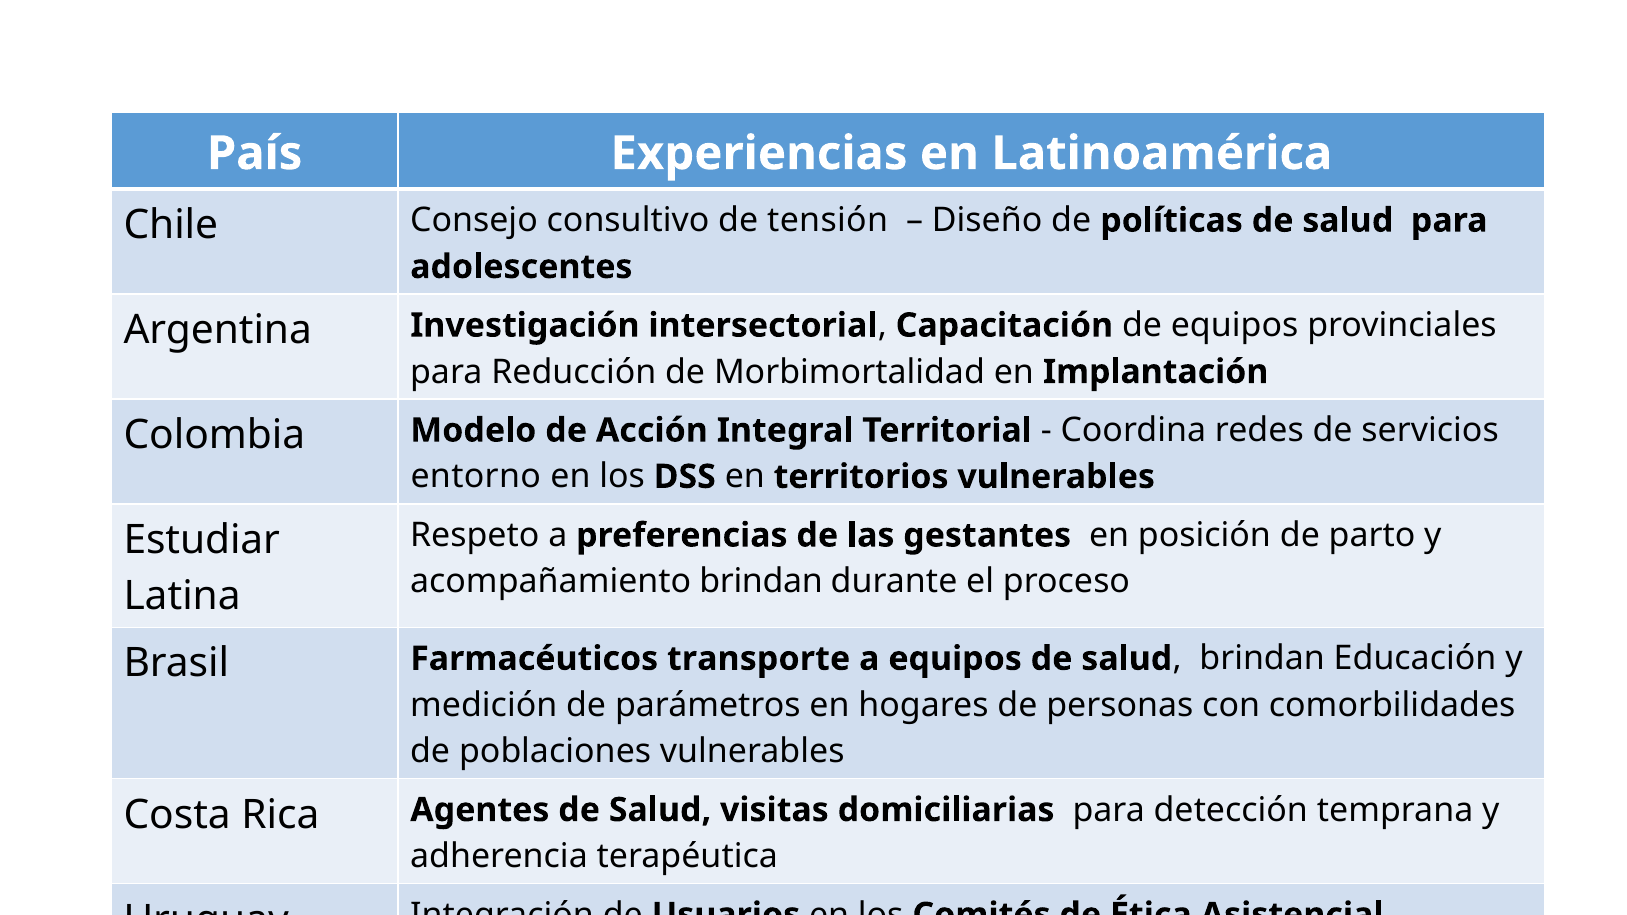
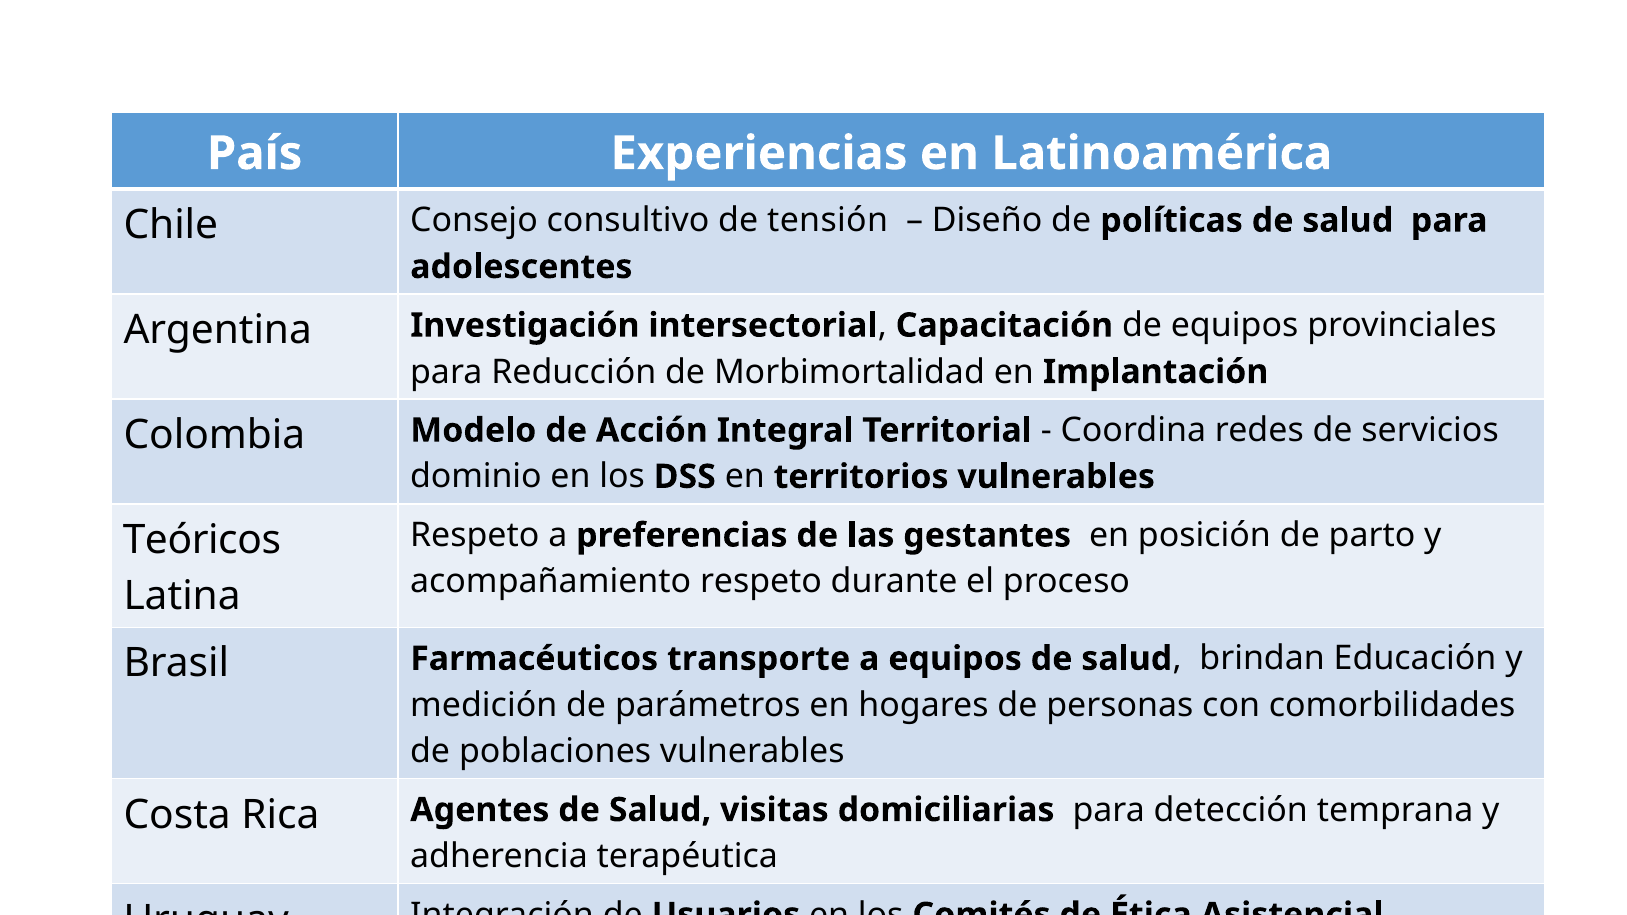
entorno: entorno -> dominio
Estudiar: Estudiar -> Teóricos
acompañamiento brindan: brindan -> respeto
